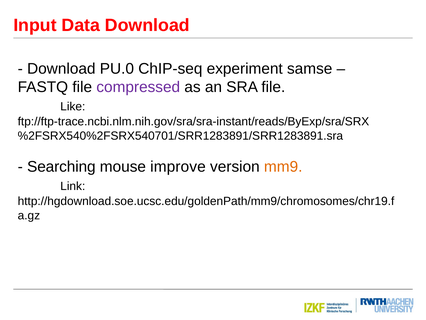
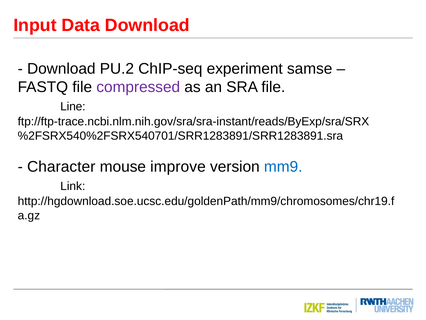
PU.0: PU.0 -> PU.2
Like: Like -> Line
Searching: Searching -> Character
mm9 colour: orange -> blue
